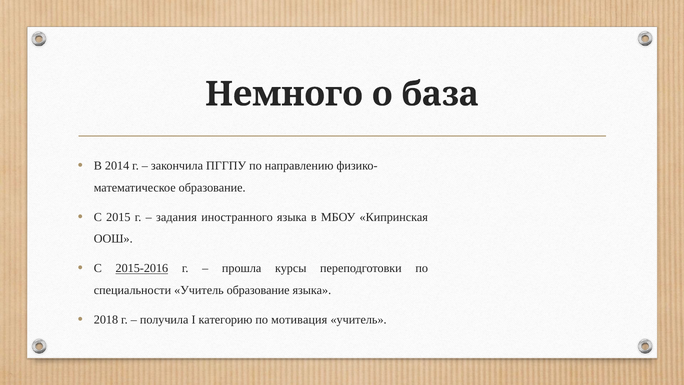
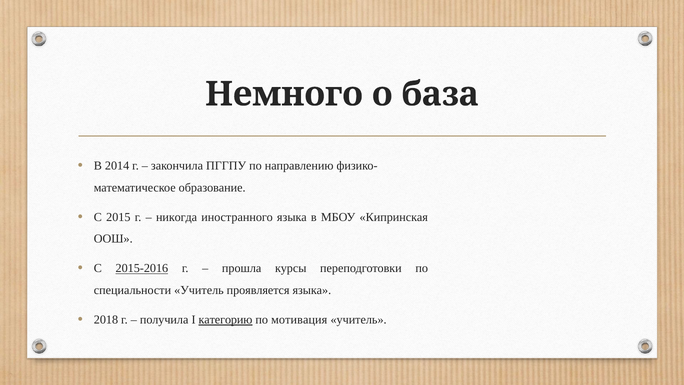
задания: задания -> никогда
Учитель образование: образование -> проявляется
категорию underline: none -> present
